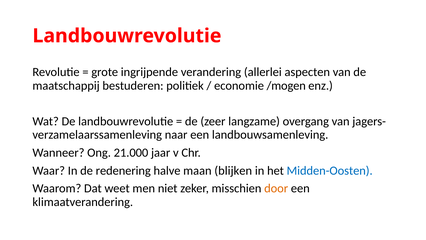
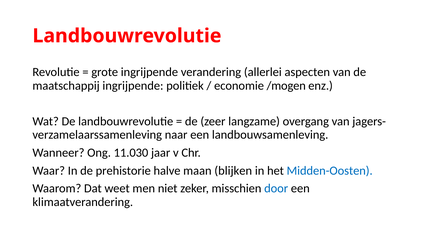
maatschappij bestuderen: bestuderen -> ingrijpende
21.000: 21.000 -> 11.030
redenering: redenering -> prehistorie
door colour: orange -> blue
